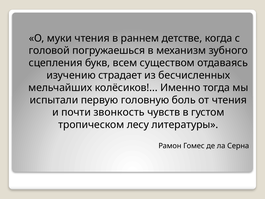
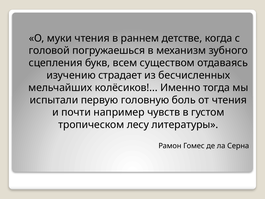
звонкость: звонкость -> например
